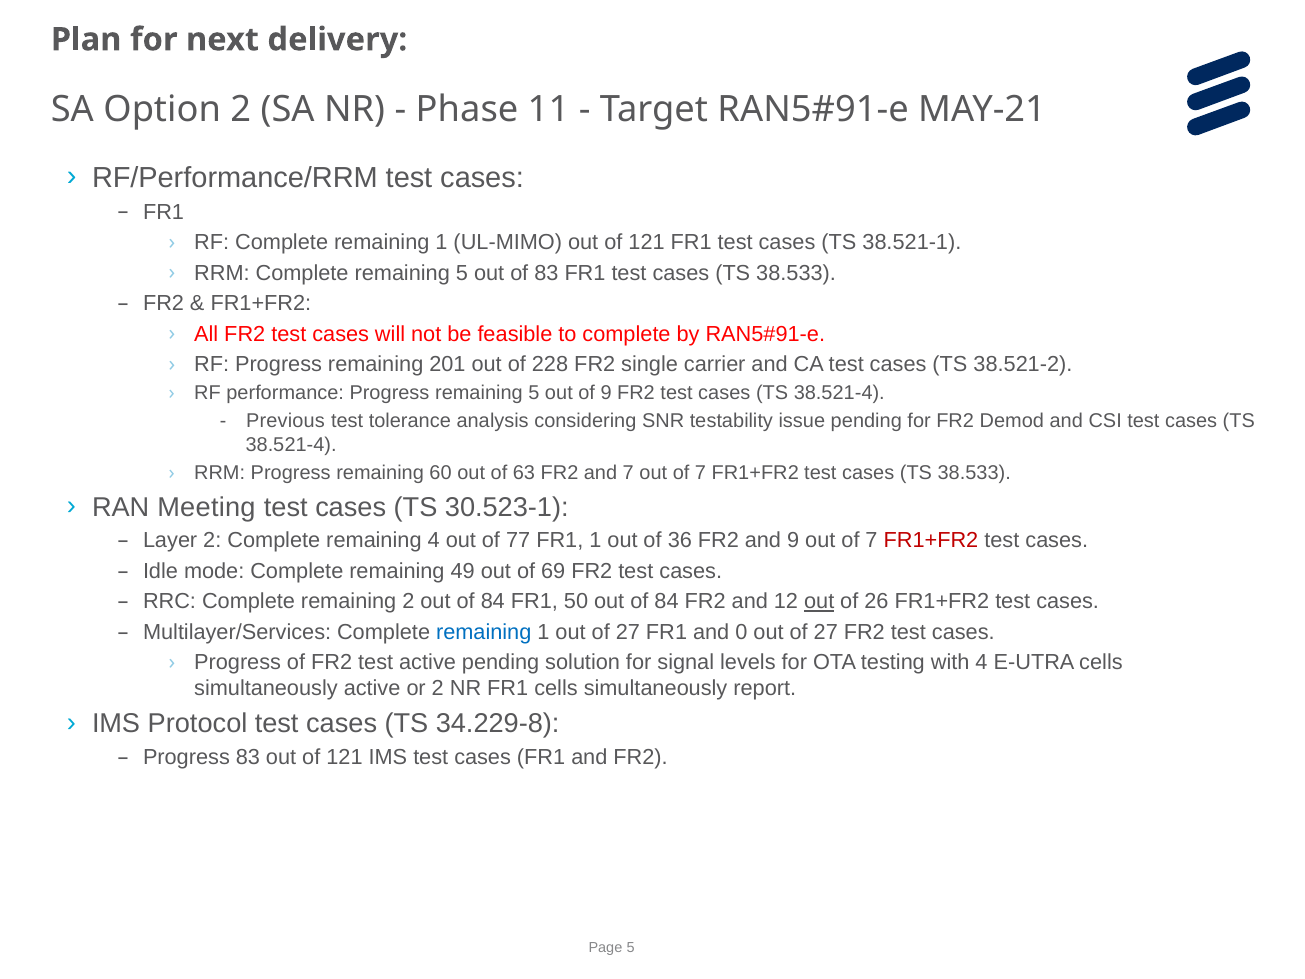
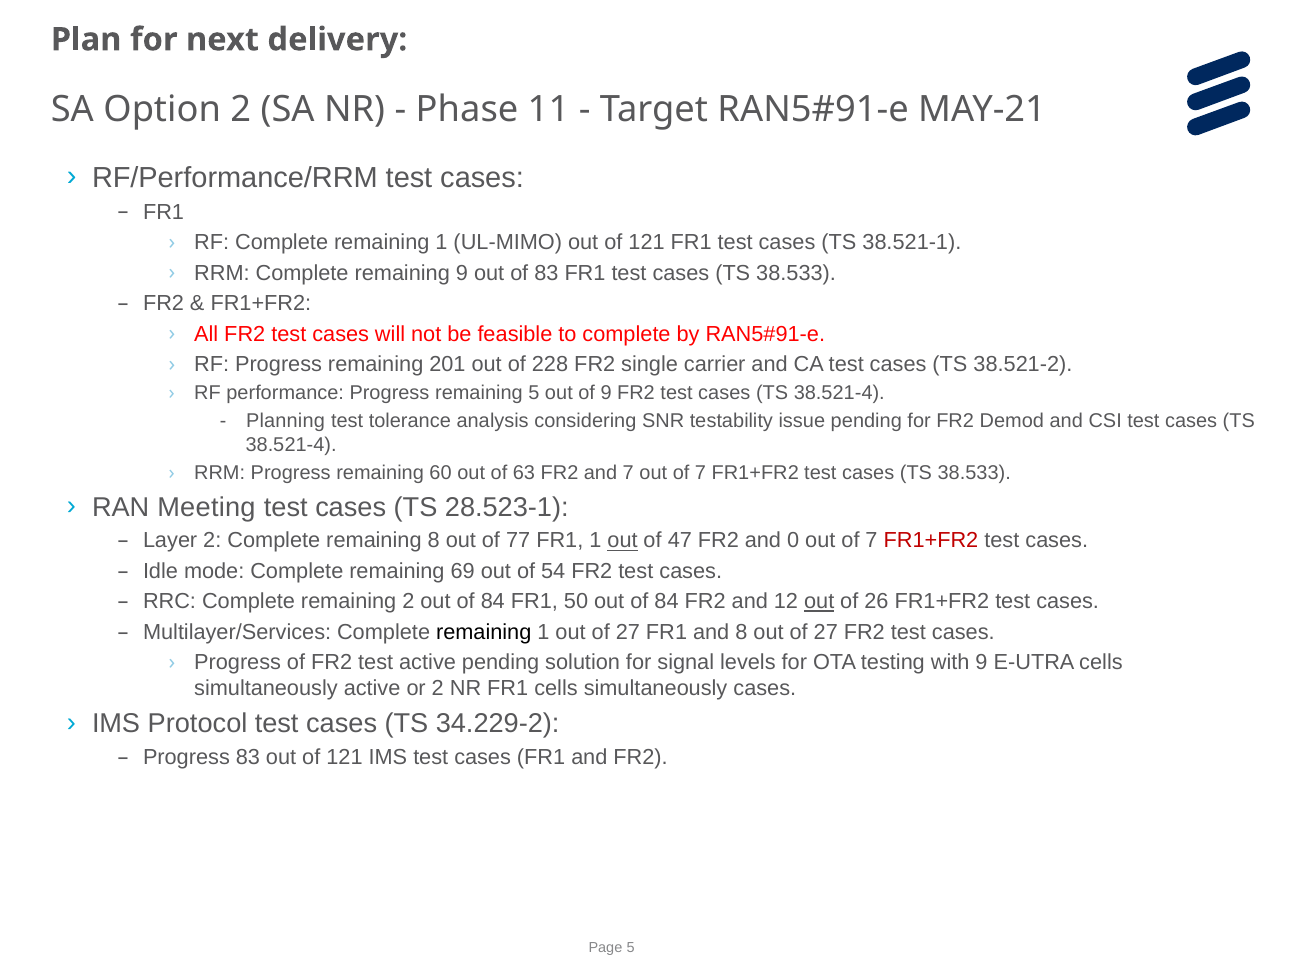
Complete remaining 5: 5 -> 9
Previous: Previous -> Planning
30.523-1: 30.523-1 -> 28.523-1
remaining 4: 4 -> 8
out at (623, 541) underline: none -> present
36: 36 -> 47
and 9: 9 -> 0
49: 49 -> 69
69: 69 -> 54
remaining at (484, 632) colour: blue -> black
and 0: 0 -> 8
with 4: 4 -> 9
simultaneously report: report -> cases
34.229-8: 34.229-8 -> 34.229-2
